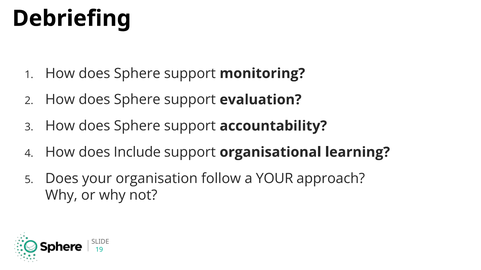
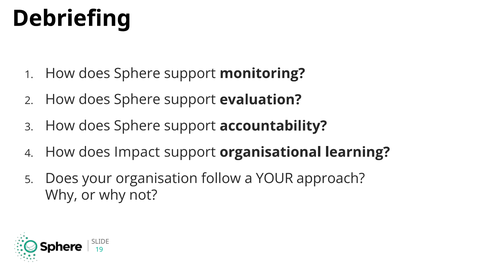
Include: Include -> Impact
